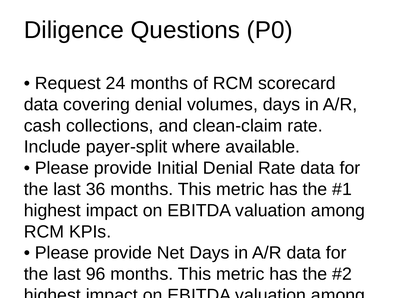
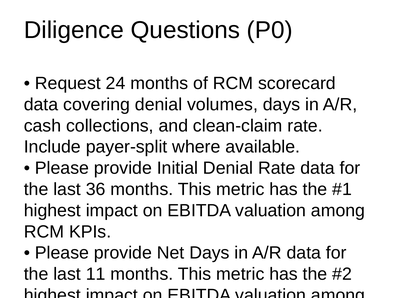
96: 96 -> 11
